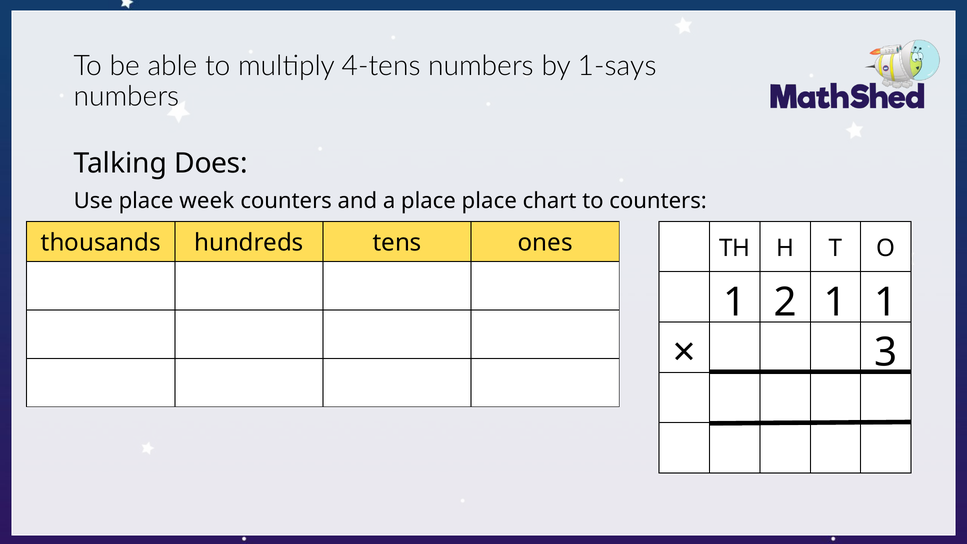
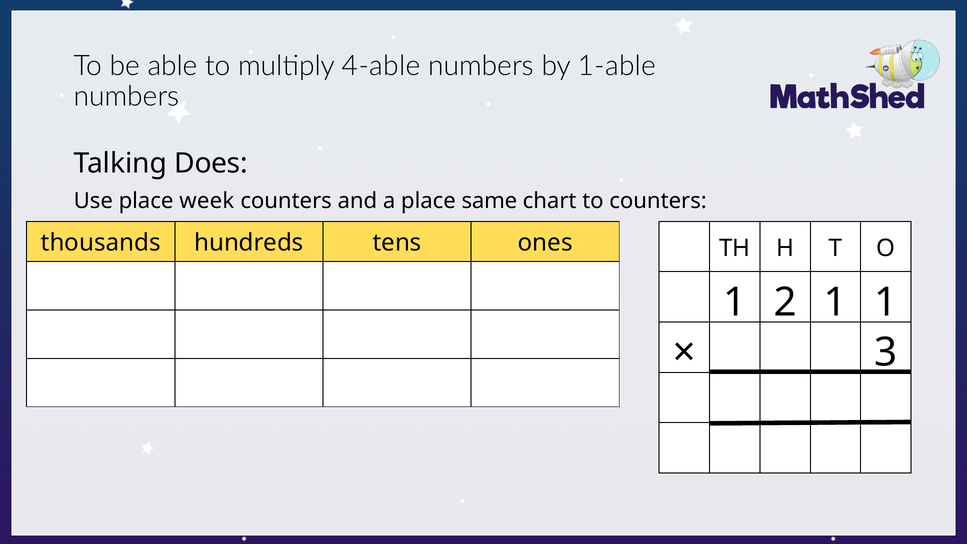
4-tens: 4-tens -> 4-able
1-says: 1-says -> 1-able
place place: place -> same
